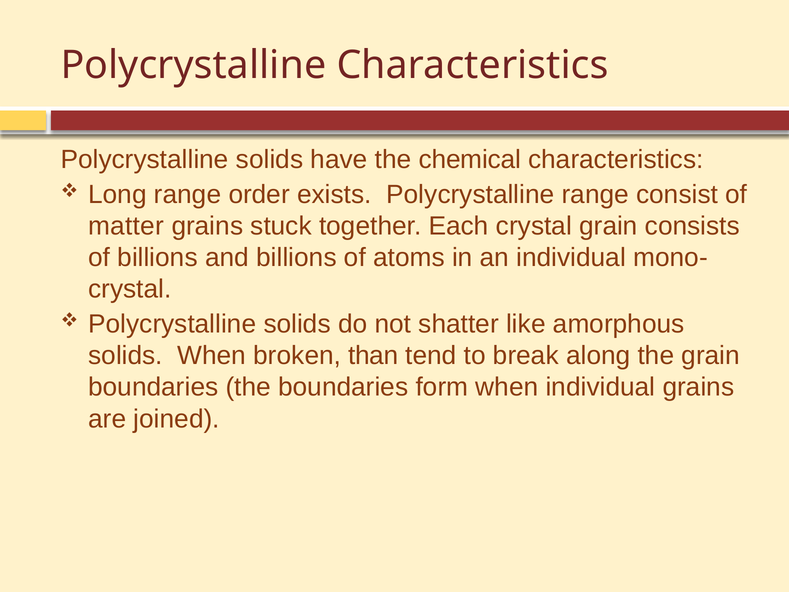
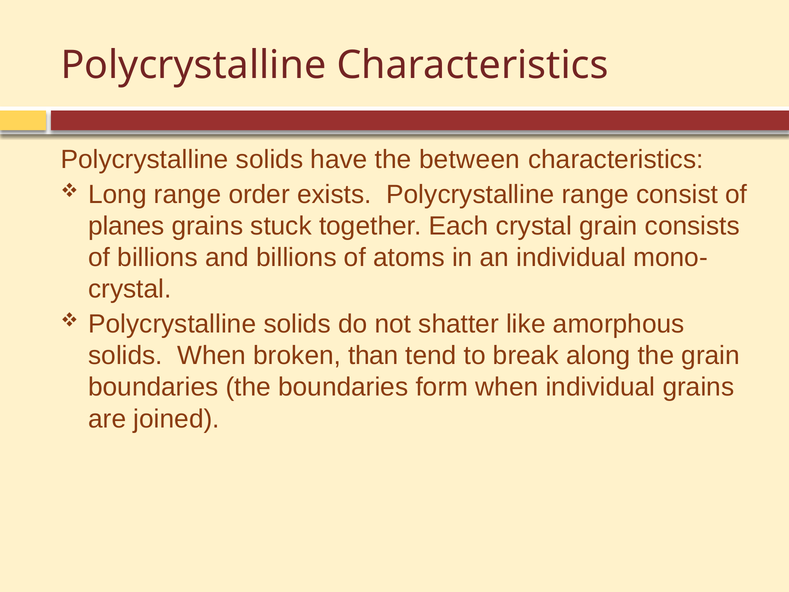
chemical: chemical -> between
matter: matter -> planes
